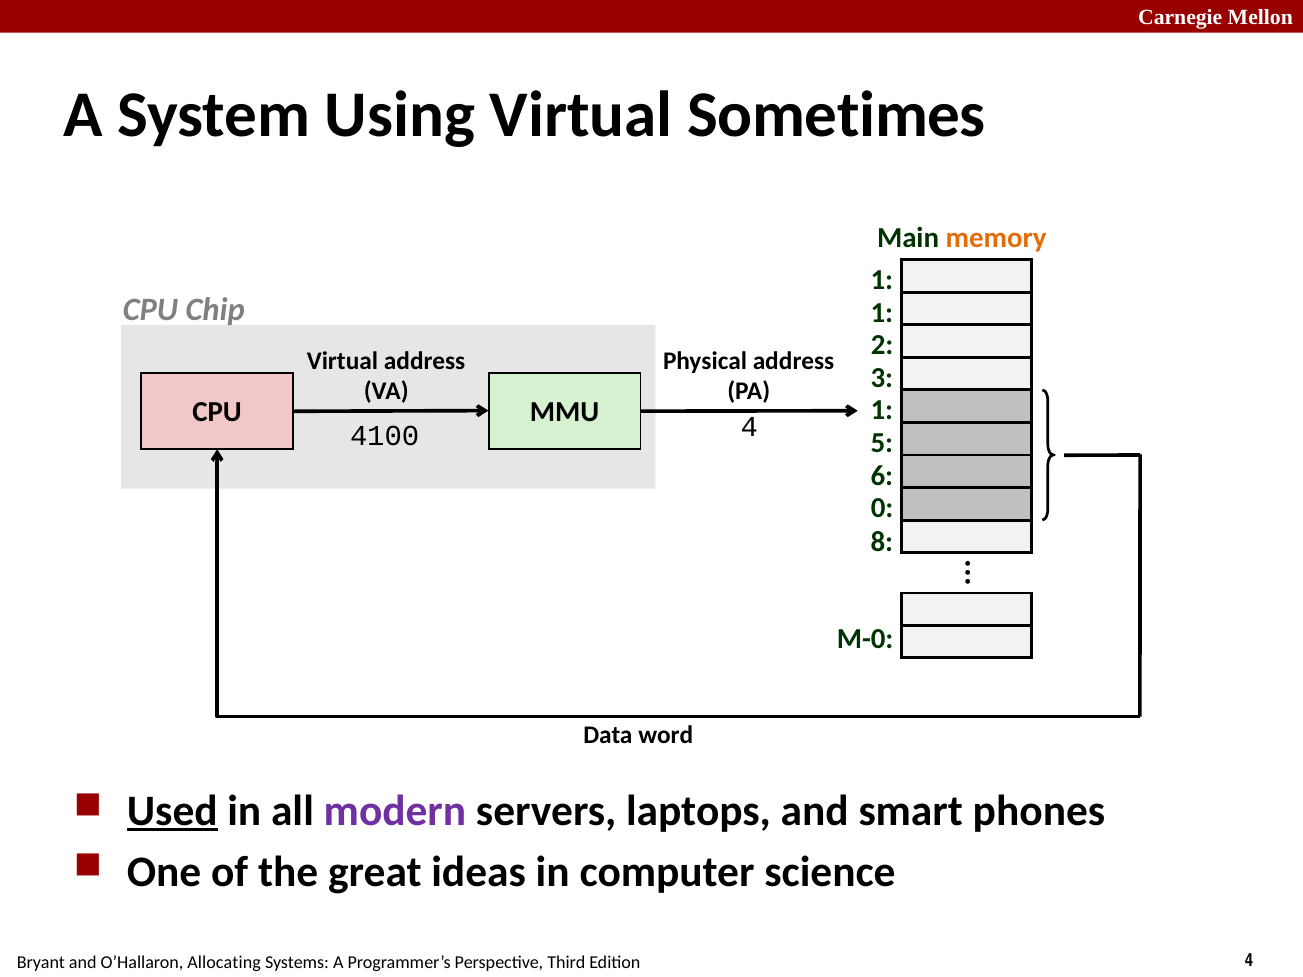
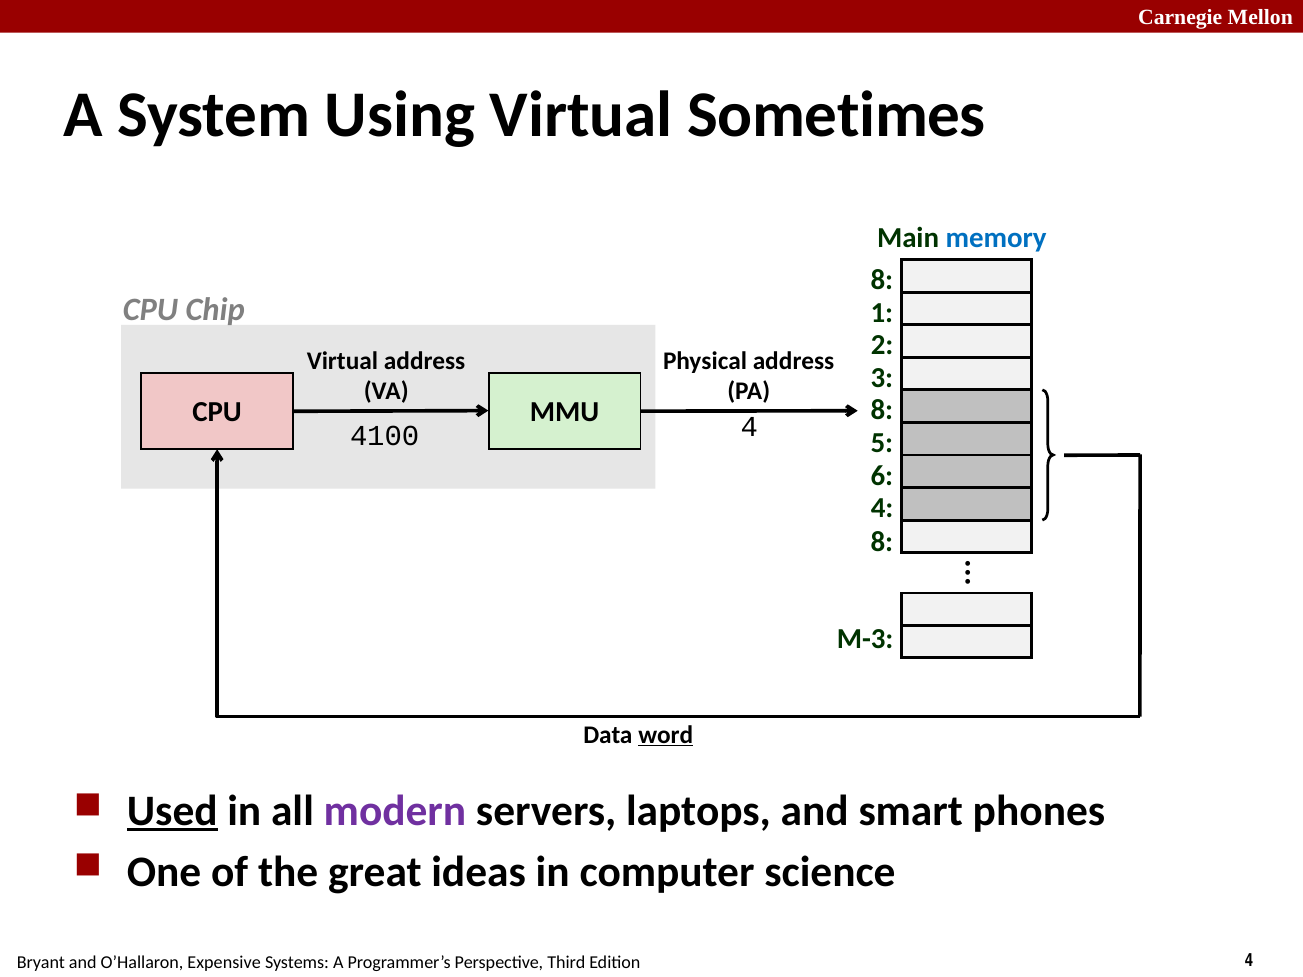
memory colour: orange -> blue
1 at (882, 280): 1 -> 8
1 at (882, 410): 1 -> 8
0 at (882, 508): 0 -> 4
M-0: M-0 -> M-3
word underline: none -> present
Allocating: Allocating -> Expensive
